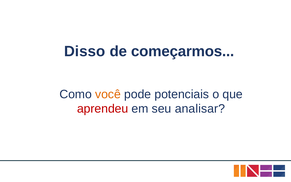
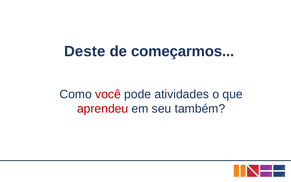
Disso: Disso -> Deste
você colour: orange -> red
potenciais: potenciais -> atividades
analisar: analisar -> também
